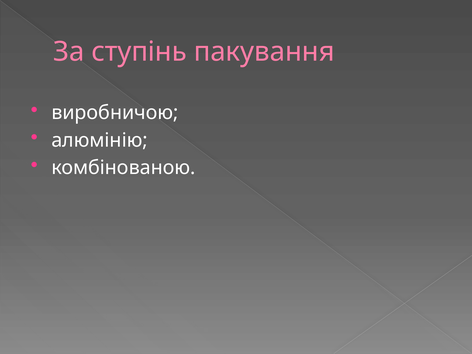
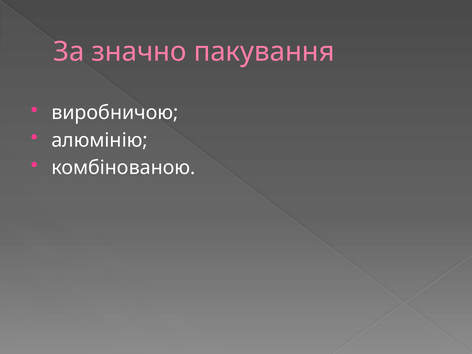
ступінь: ступінь -> значно
